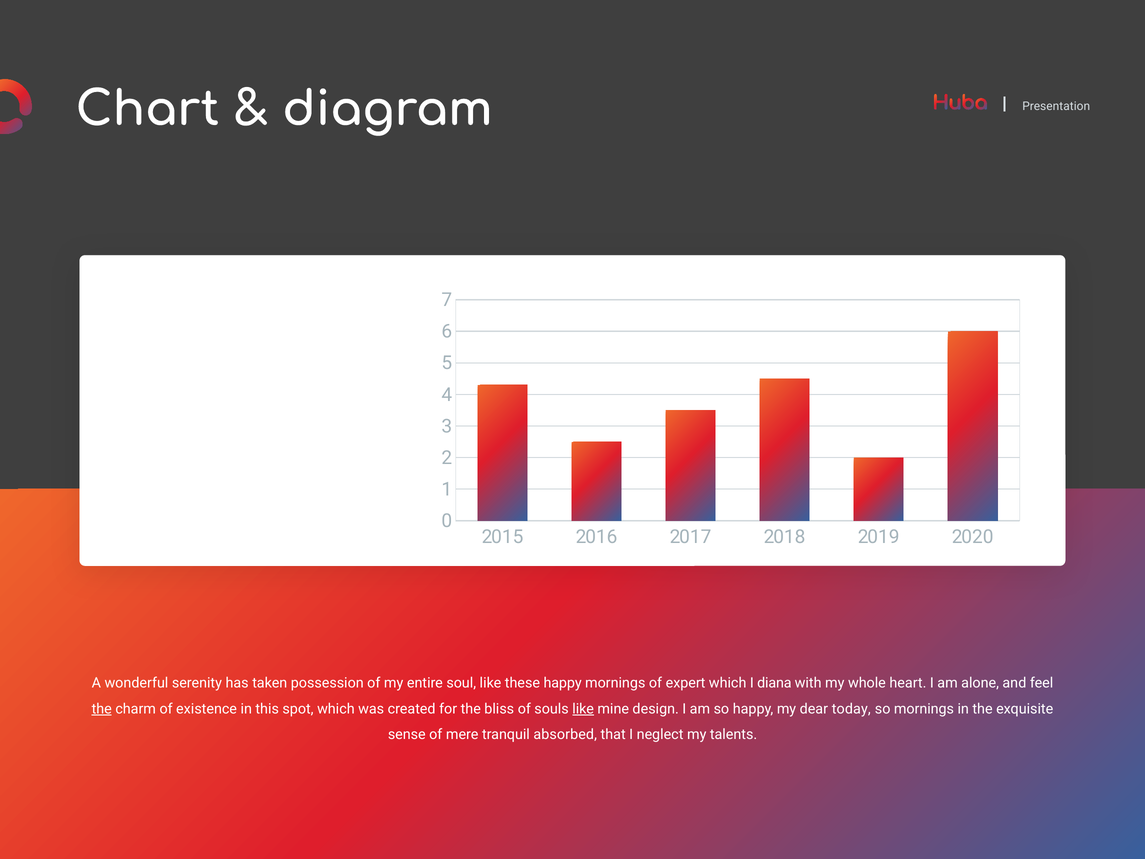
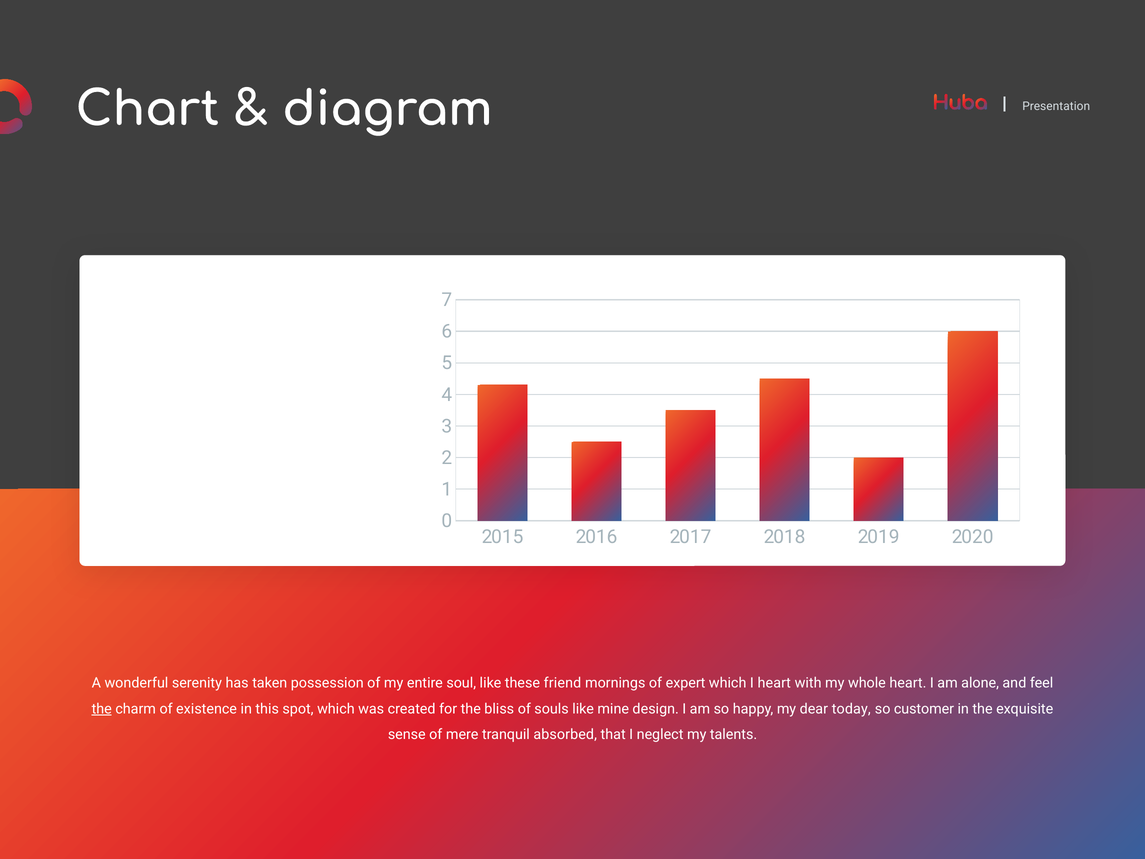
these happy: happy -> friend
I diana: diana -> heart
like at (583, 709) underline: present -> none
so mornings: mornings -> customer
